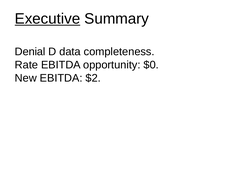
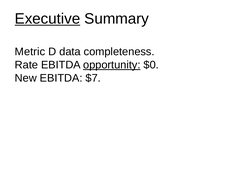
Denial: Denial -> Metric
opportunity underline: none -> present
$2: $2 -> $7
